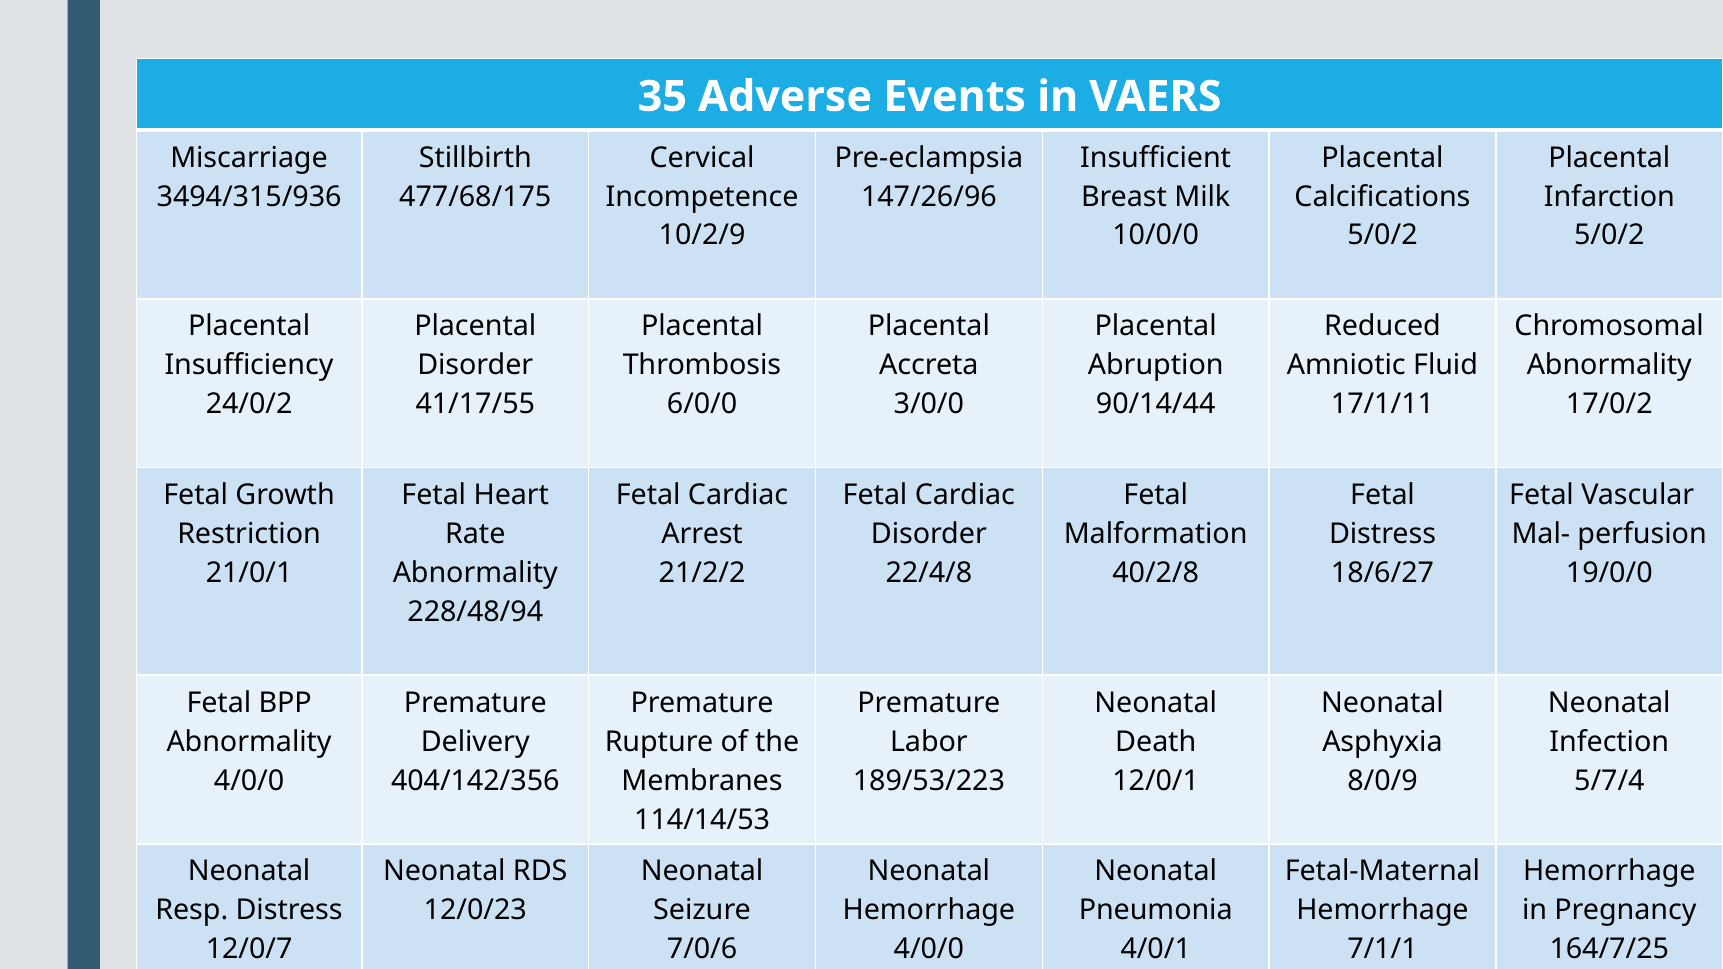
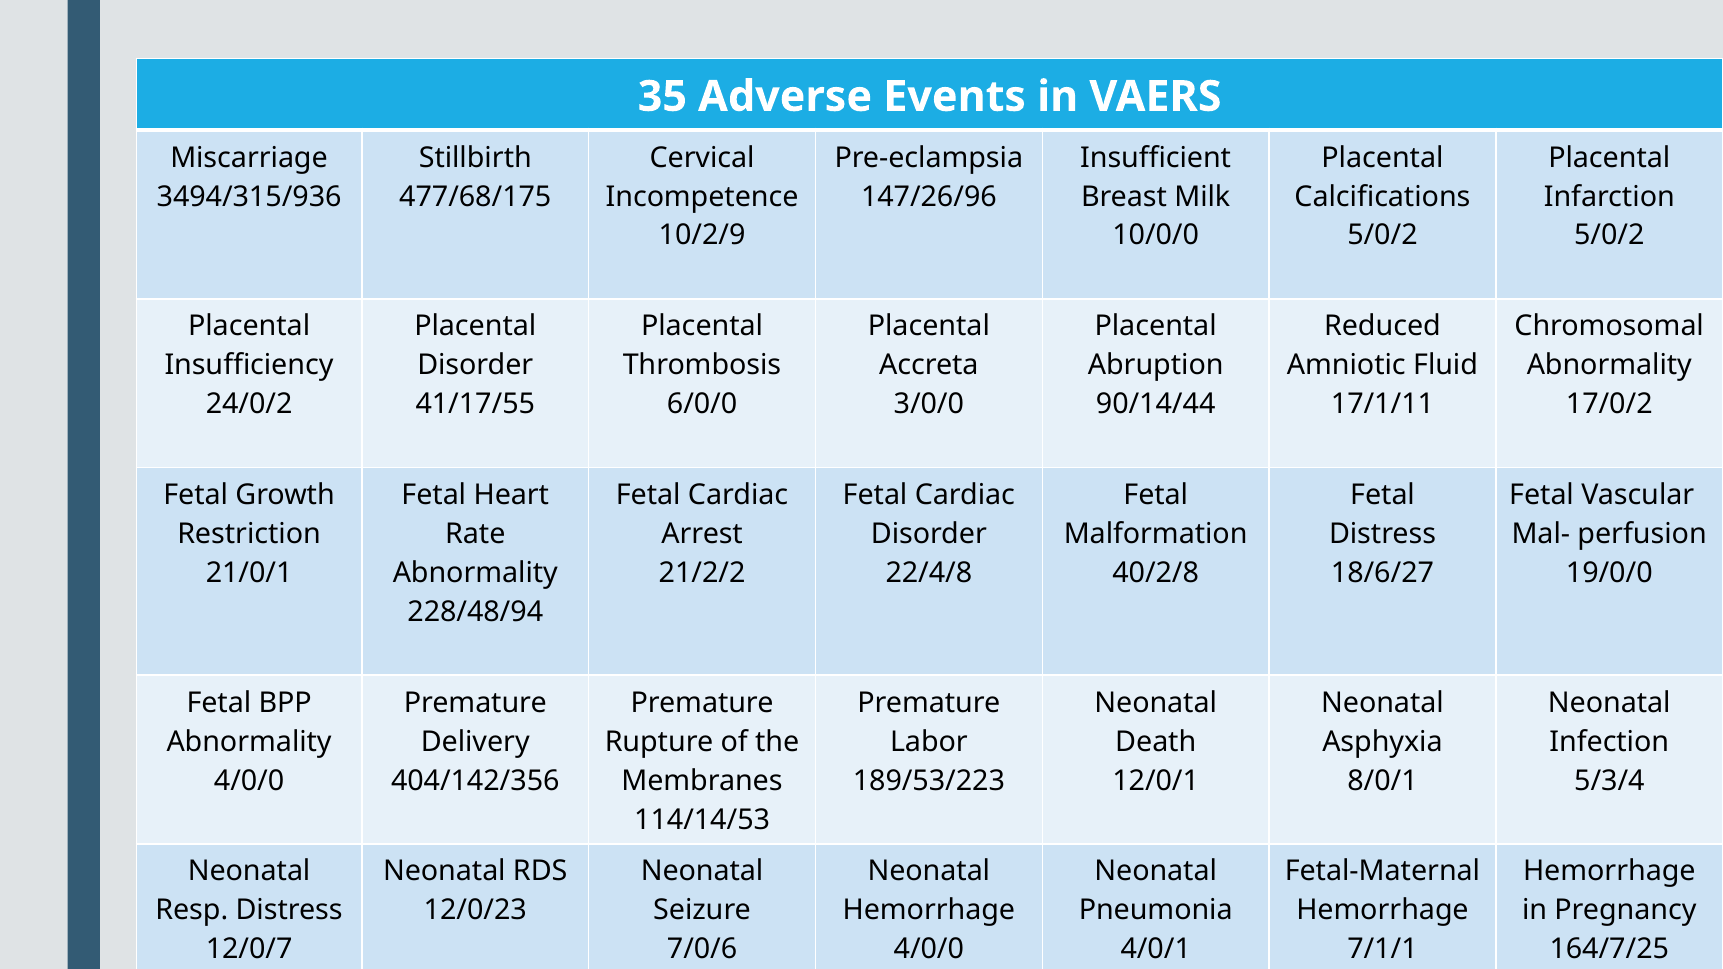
8/0/9: 8/0/9 -> 8/0/1
5/7/4: 5/7/4 -> 5/3/4
